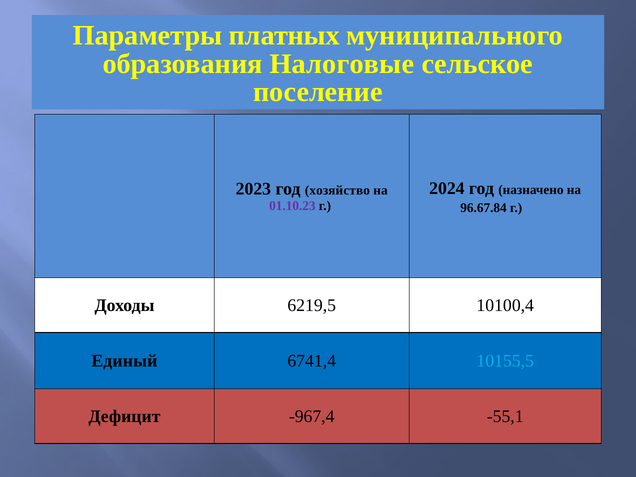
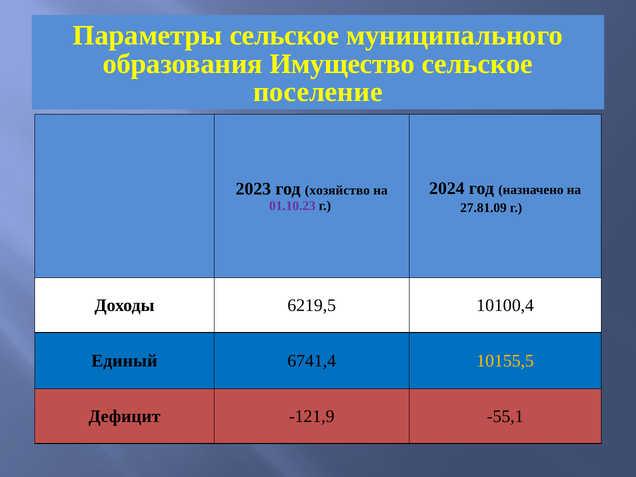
Параметры платных: платных -> сельское
Налоговые: Налоговые -> Имущество
96.67.84: 96.67.84 -> 27.81.09
10155,5 colour: light blue -> yellow
-967,4: -967,4 -> -121,9
